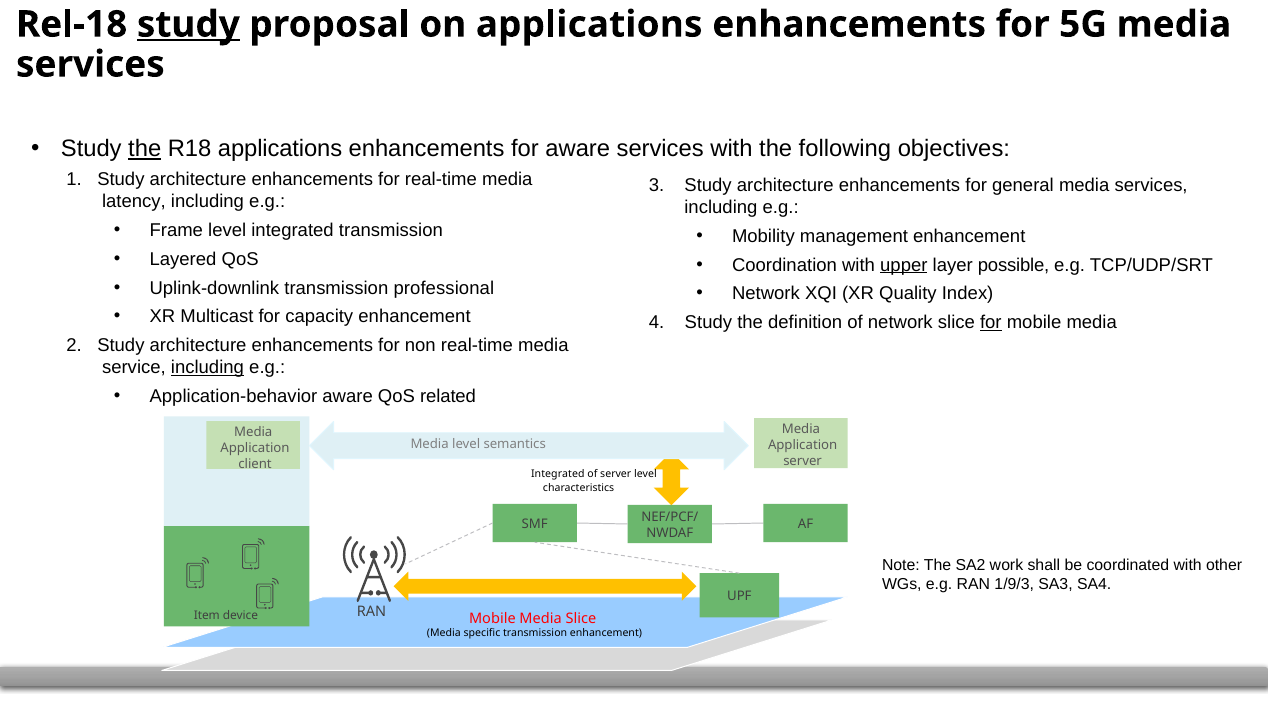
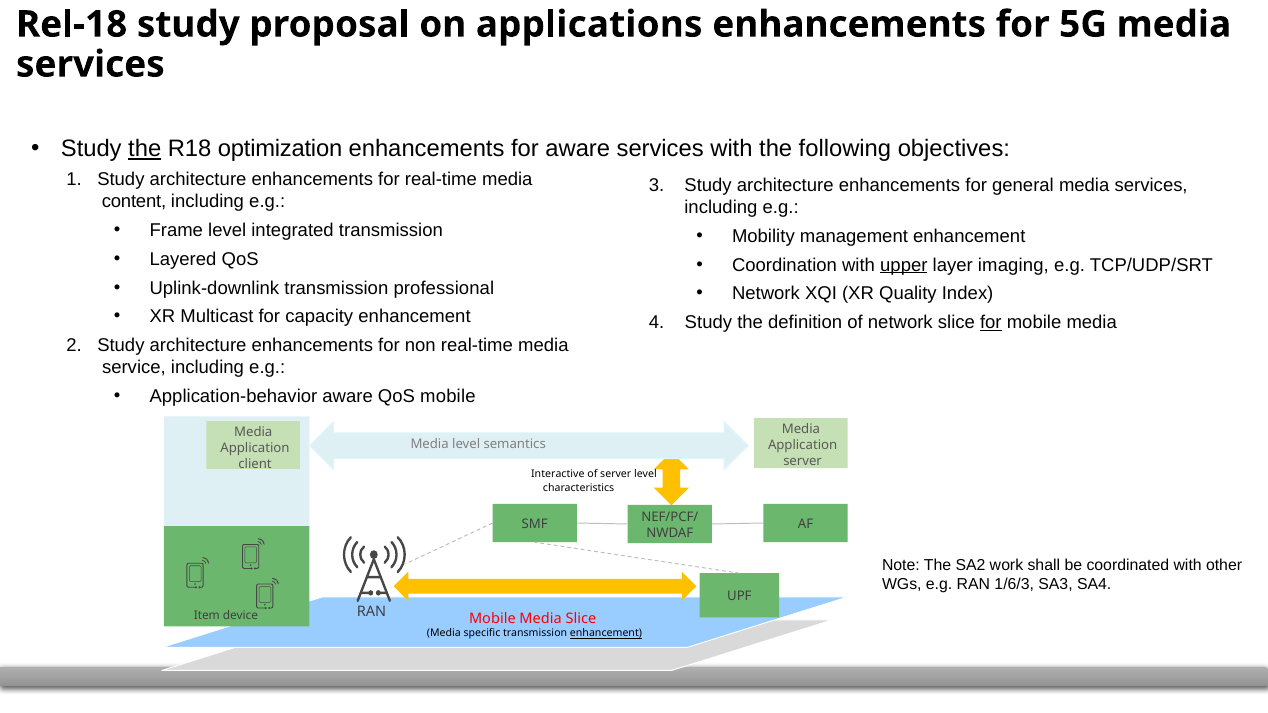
study at (188, 24) underline: present -> none
R18 applications: applications -> optimization
latency: latency -> content
possible: possible -> imaging
including at (207, 368) underline: present -> none
QoS related: related -> mobile
Integrated at (558, 475): Integrated -> Interactive
1/9/3: 1/9/3 -> 1/6/3
enhancement at (606, 634) underline: none -> present
